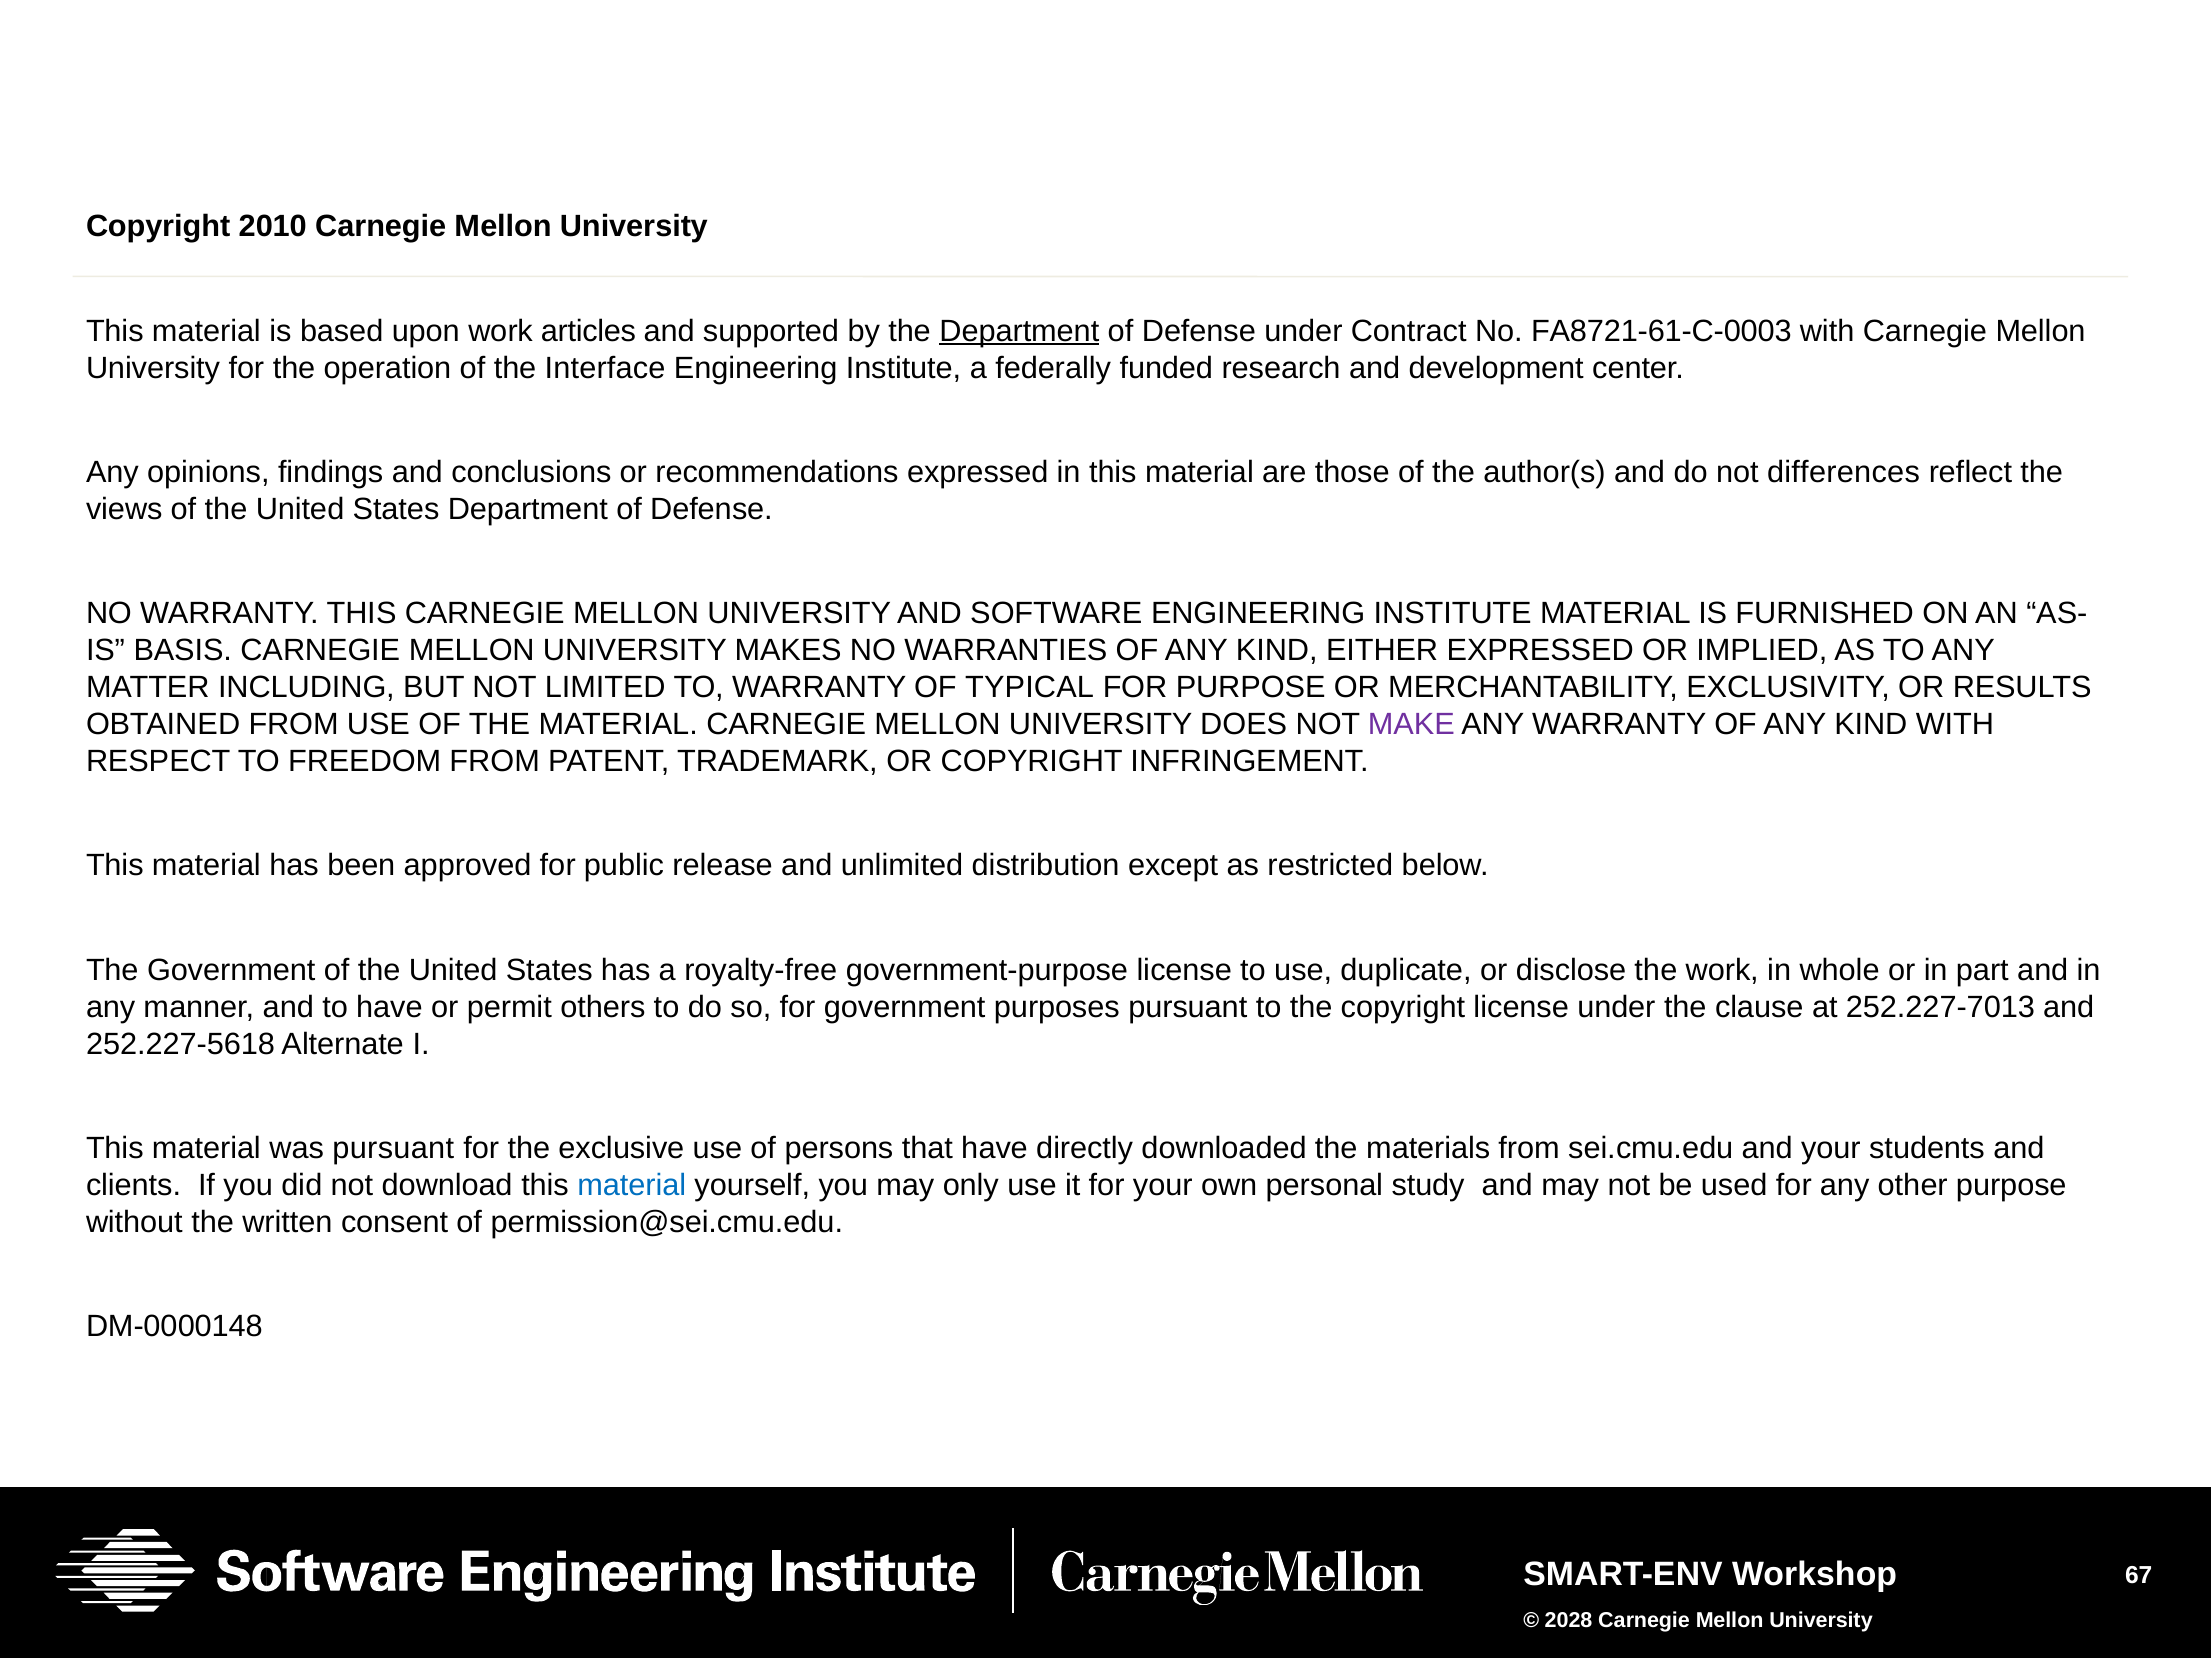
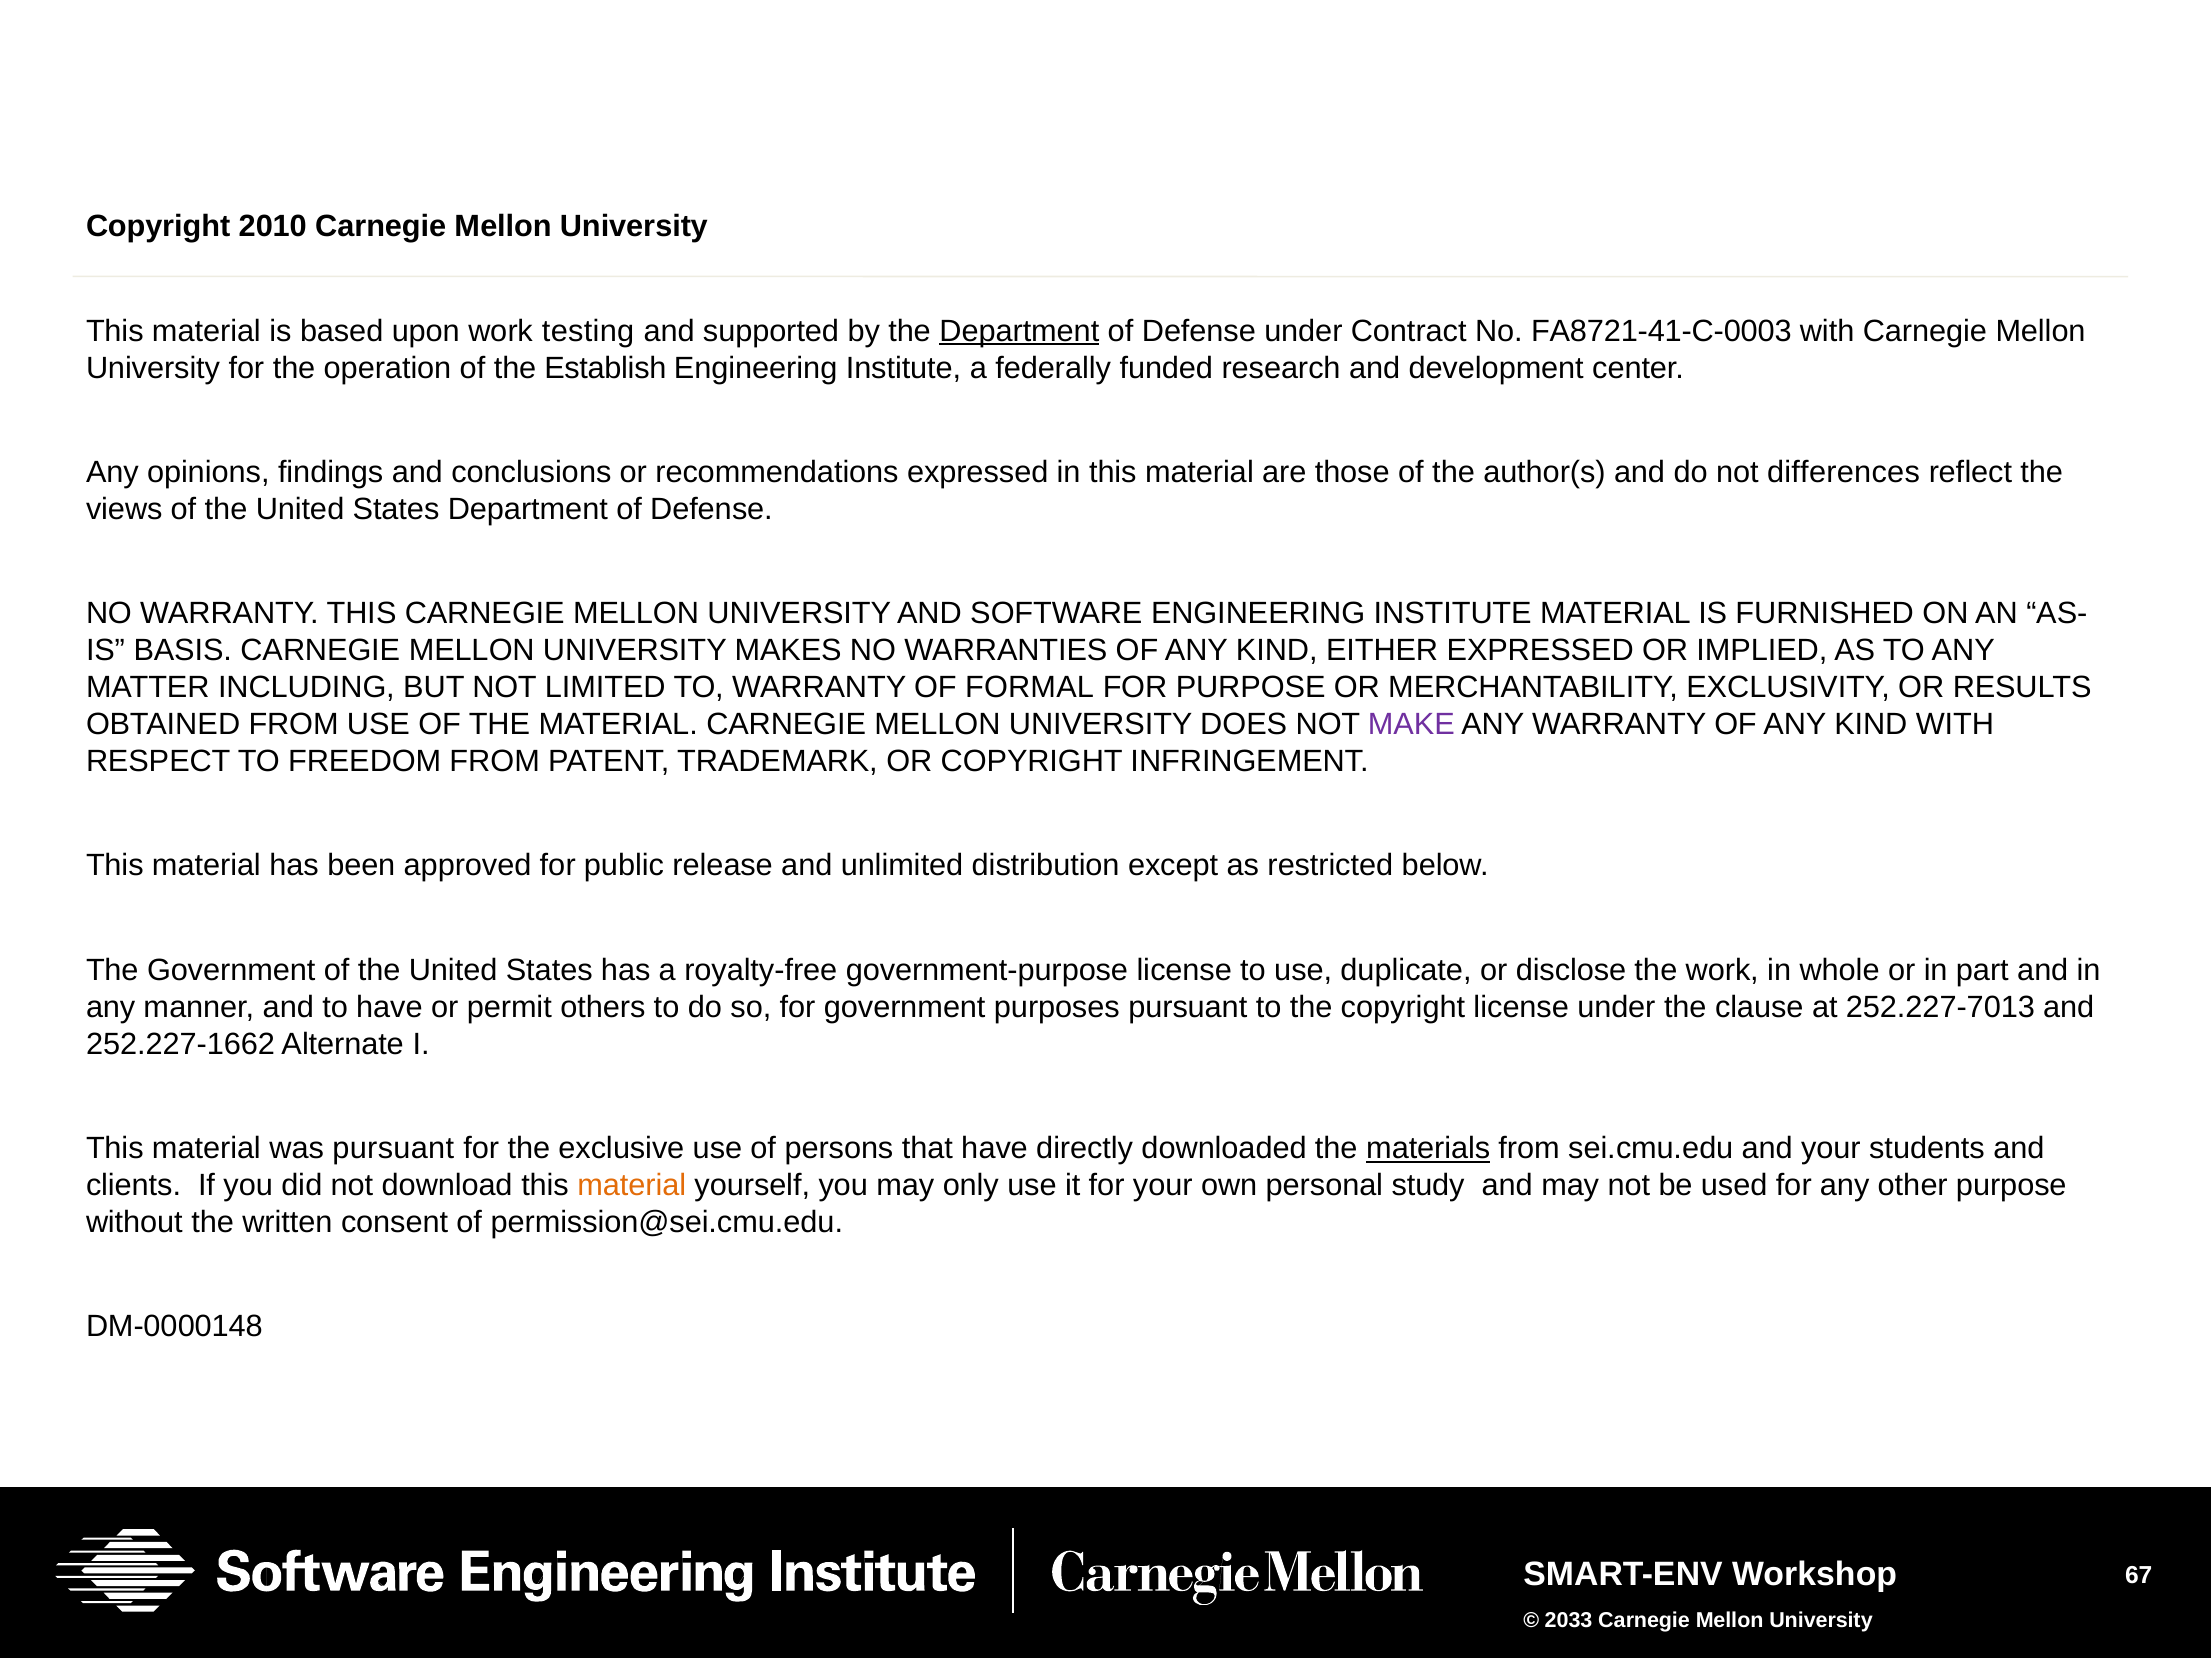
articles: articles -> testing
FA8721-61-C-0003: FA8721-61-C-0003 -> FA8721-41-C-0003
Interface: Interface -> Establish
TYPICAL: TYPICAL -> FORMAL
252.227-5618: 252.227-5618 -> 252.227-1662
materials underline: none -> present
material at (632, 1186) colour: blue -> orange
2028: 2028 -> 2033
